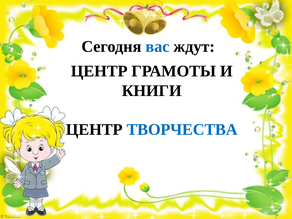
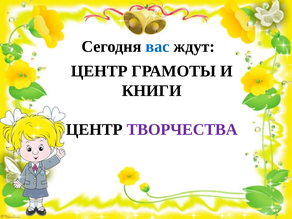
ТВОРЧЕСТВА colour: blue -> purple
